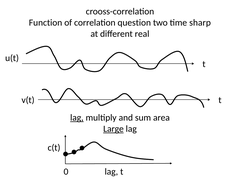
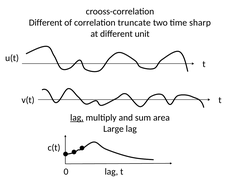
Function at (46, 23): Function -> Different
question: question -> truncate
real: real -> unit
Large underline: present -> none
